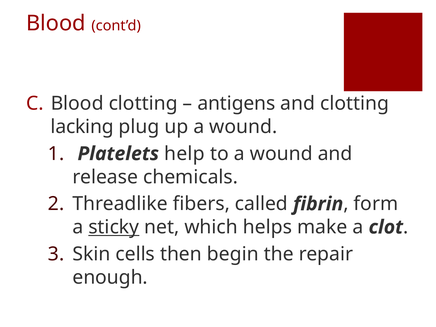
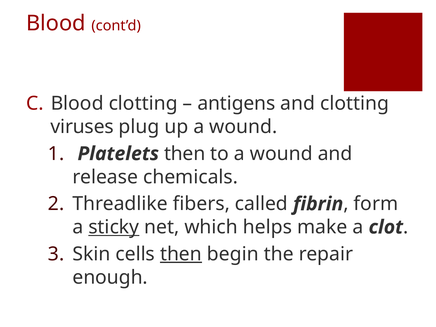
lacking: lacking -> viruses
Platelets help: help -> then
then at (181, 254) underline: none -> present
